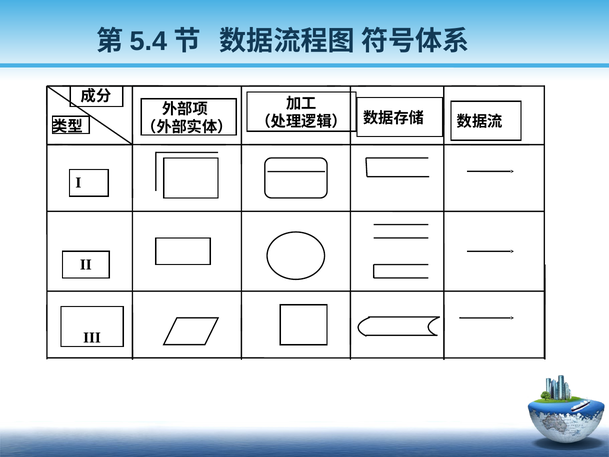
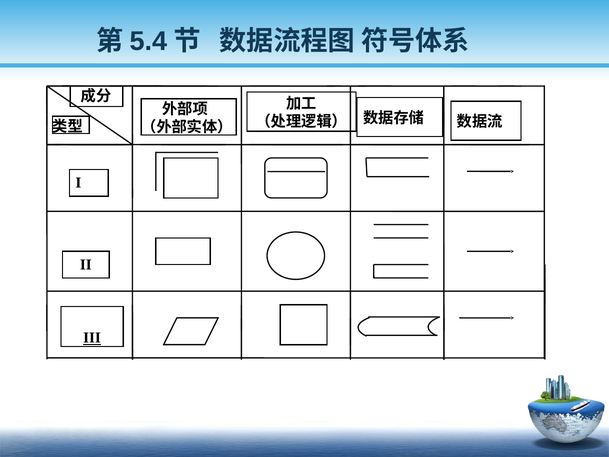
III underline: none -> present
